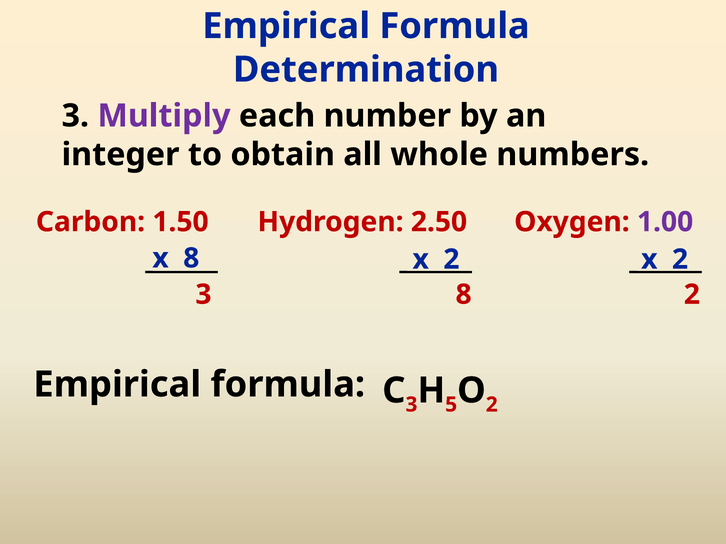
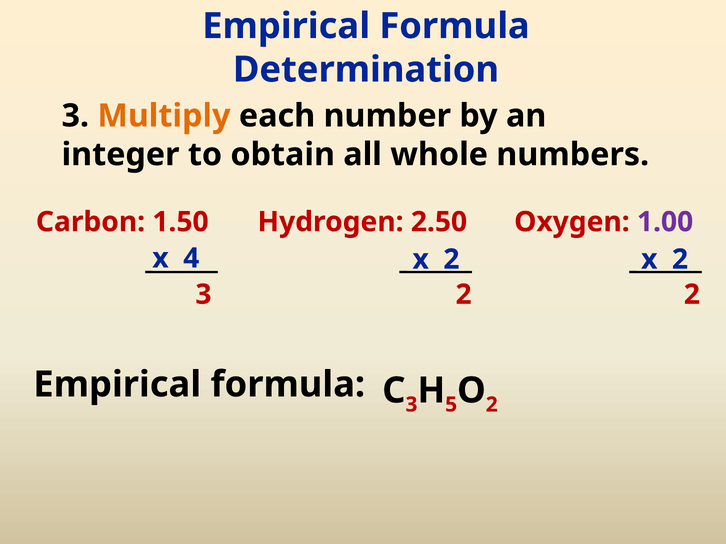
Multiply colour: purple -> orange
x 8: 8 -> 4
3 8: 8 -> 2
